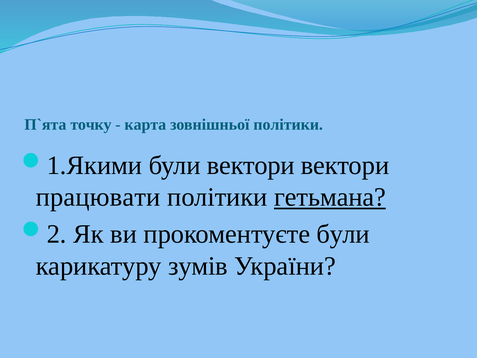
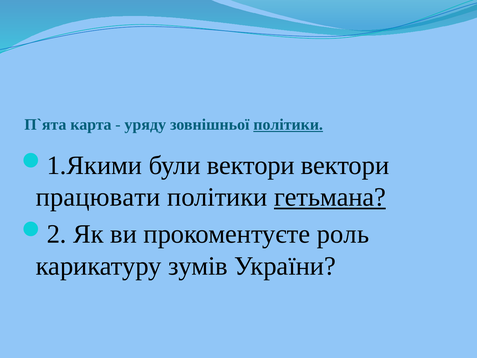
точку: точку -> карта
карта: карта -> уряду
політики at (288, 125) underline: none -> present
прокоментуєте були: були -> роль
